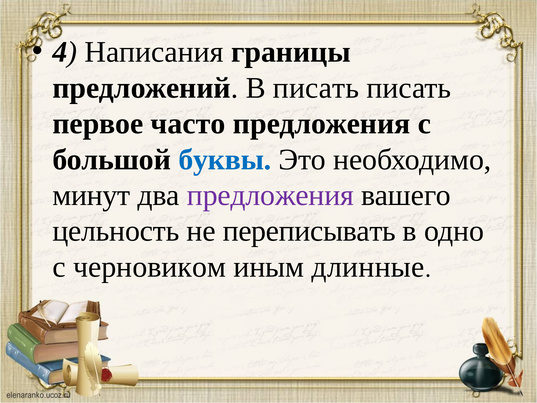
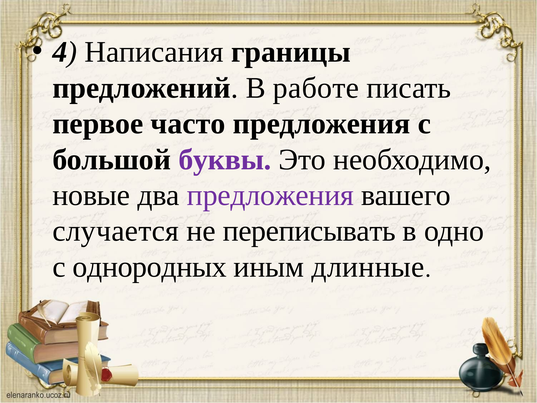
В писать: писать -> работе
буквы colour: blue -> purple
минут: минут -> новые
цельность: цельность -> случается
черновиком: черновиком -> однородных
